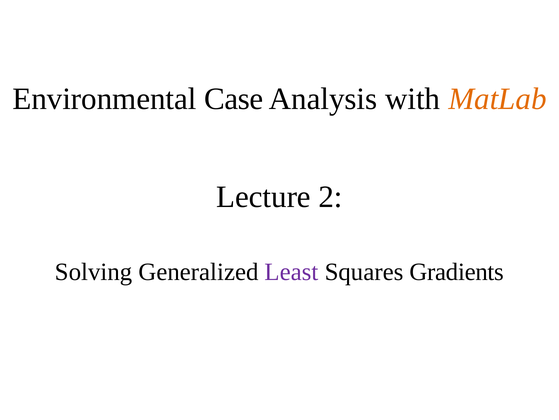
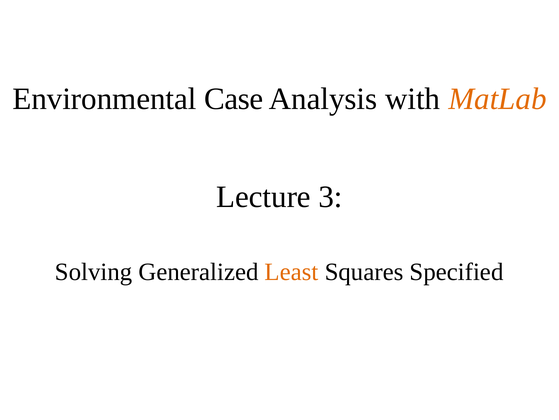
2: 2 -> 3
Least colour: purple -> orange
Gradients: Gradients -> Specified
